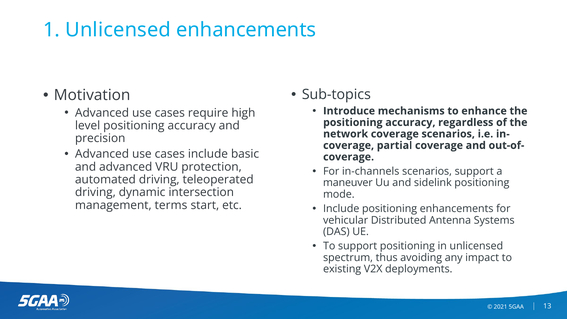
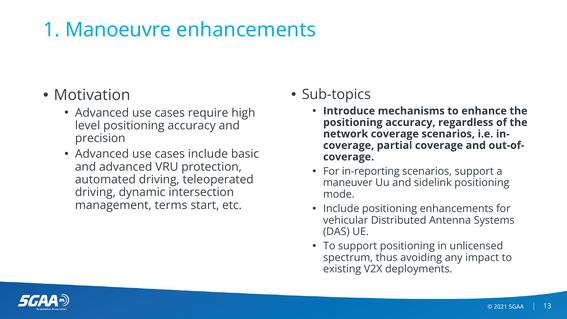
1 Unlicensed: Unlicensed -> Manoeuvre
in-channels: in-channels -> in-reporting
